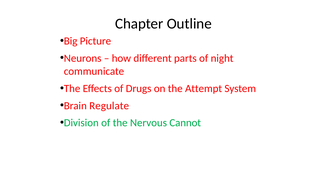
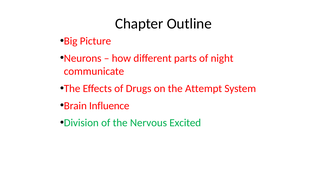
Regulate: Regulate -> Influence
Cannot: Cannot -> Excited
